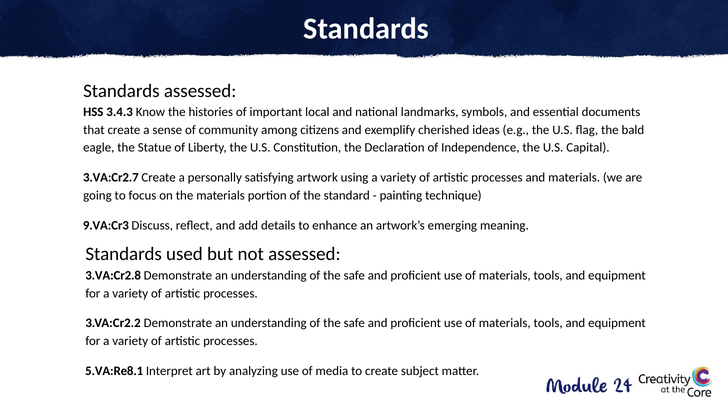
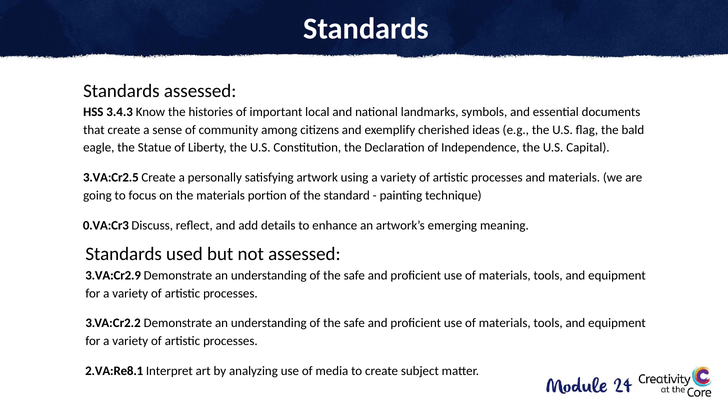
3.VA:Cr2.7: 3.VA:Cr2.7 -> 3.VA:Cr2.5
9.VA:Cr3: 9.VA:Cr3 -> 0.VA:Cr3
3.VA:Cr2.8: 3.VA:Cr2.8 -> 3.VA:Cr2.9
5.VA:Re8.1: 5.VA:Re8.1 -> 2.VA:Re8.1
